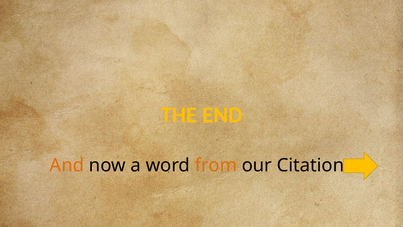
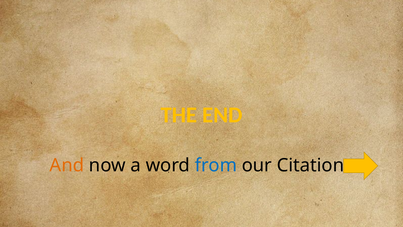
from colour: orange -> blue
